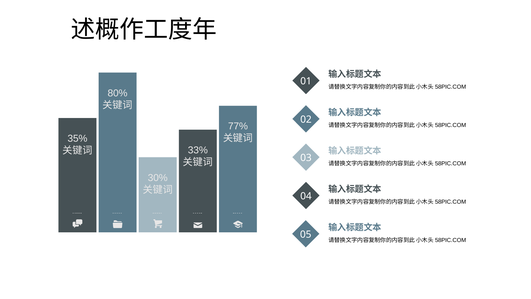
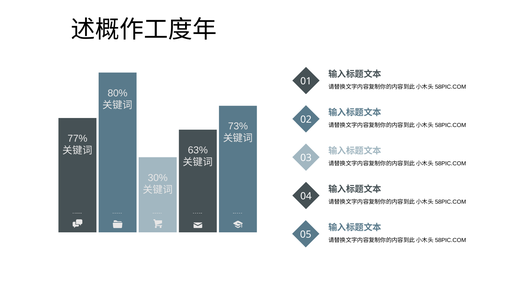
77%: 77% -> 73%
35%: 35% -> 77%
33%: 33% -> 63%
